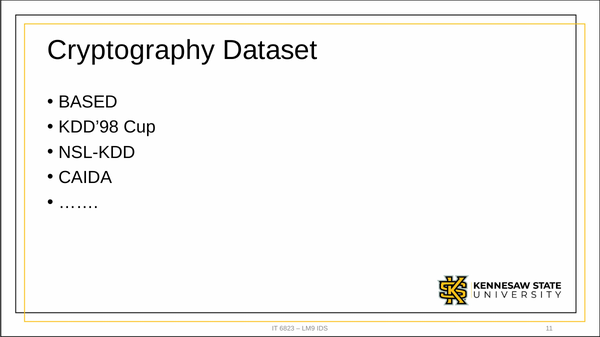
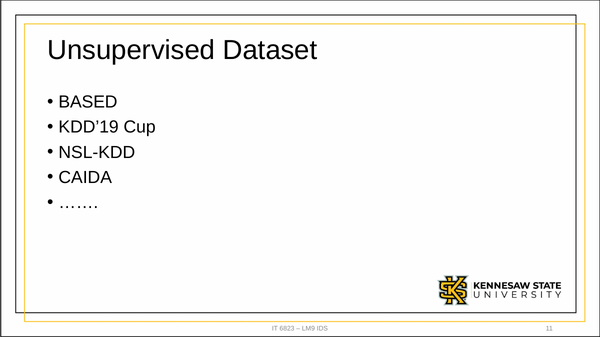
Cryptography: Cryptography -> Unsupervised
KDD’98: KDD’98 -> KDD’19
